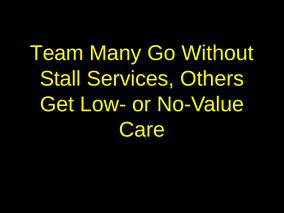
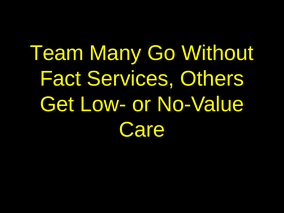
Stall: Stall -> Fact
